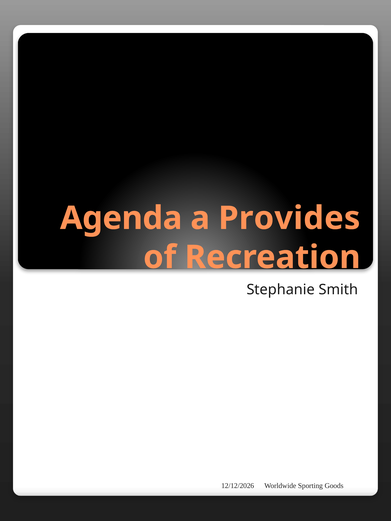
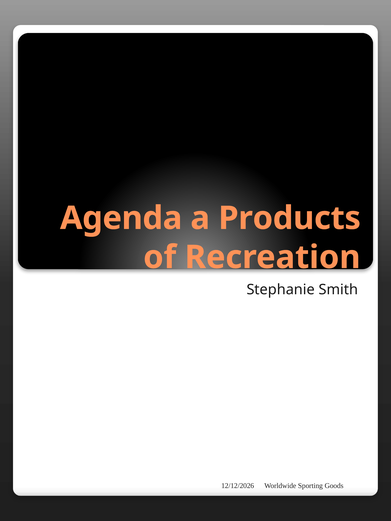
Provides: Provides -> Products
